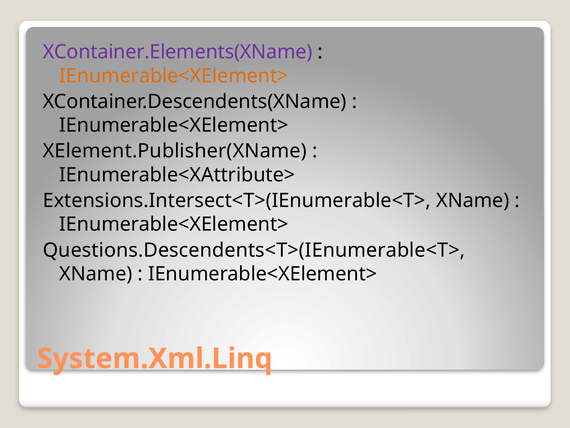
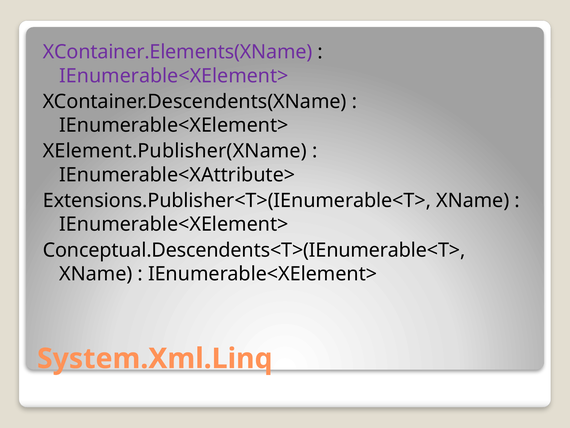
IEnumerable<XElement> at (174, 76) colour: orange -> purple
Extensions.Intersect<T>(IEnumerable<T>: Extensions.Intersect<T>(IEnumerable<T> -> Extensions.Publisher<T>(IEnumerable<T>
Questions.Descendents<T>(IEnumerable<T>: Questions.Descendents<T>(IEnumerable<T> -> Conceptual.Descendents<T>(IEnumerable<T>
